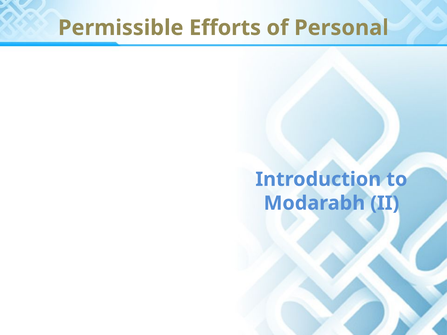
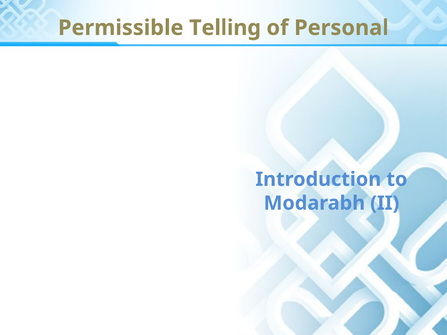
Efforts: Efforts -> Telling
